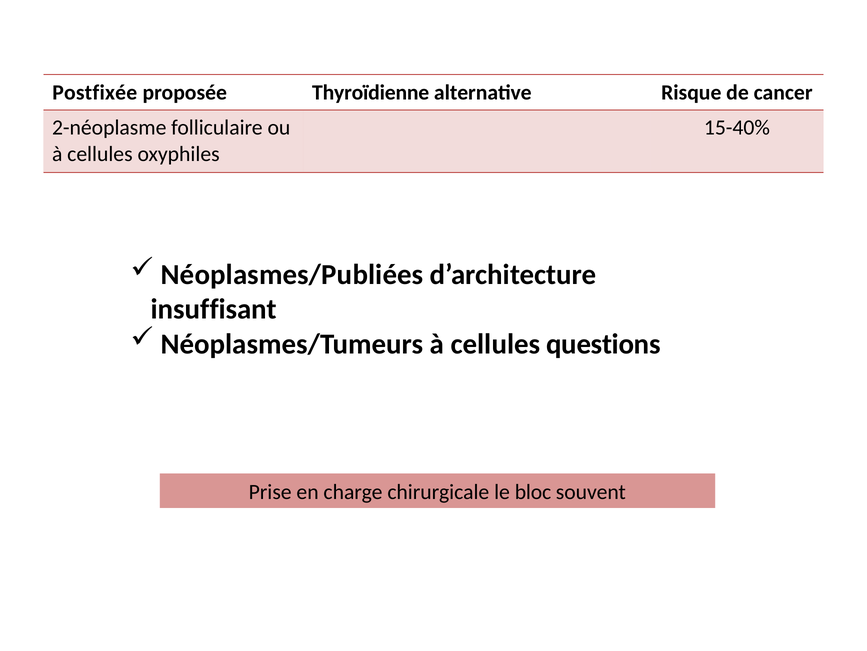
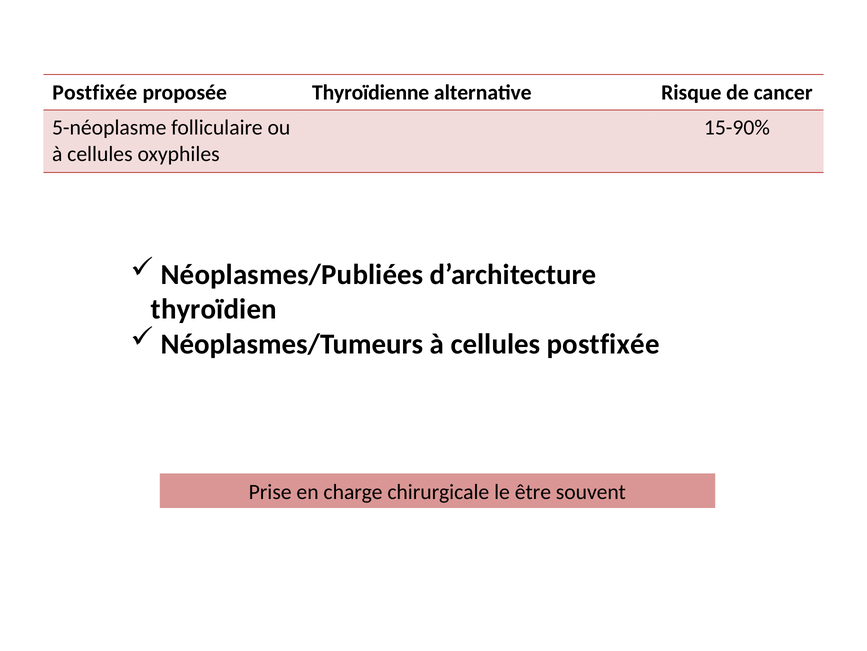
2-néoplasme: 2-néoplasme -> 5-néoplasme
15-40%: 15-40% -> 15-90%
insuffisant: insuffisant -> thyroïdien
cellules questions: questions -> postfixée
bloc: bloc -> être
